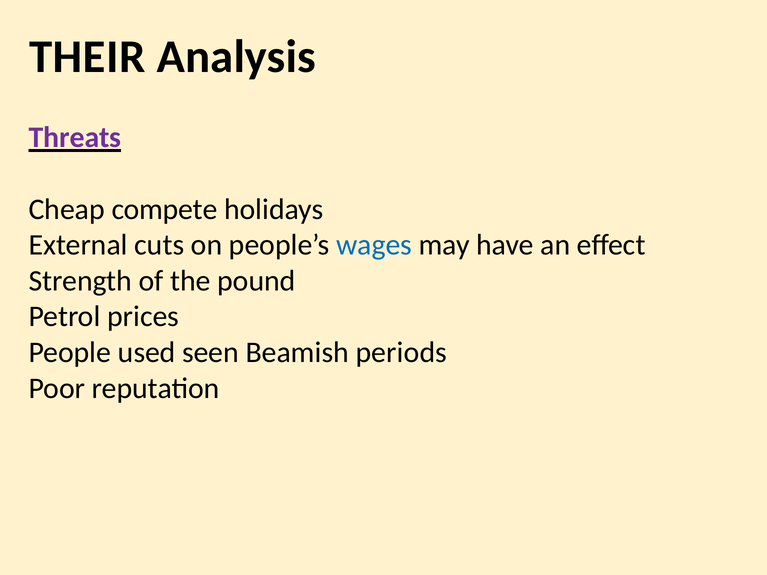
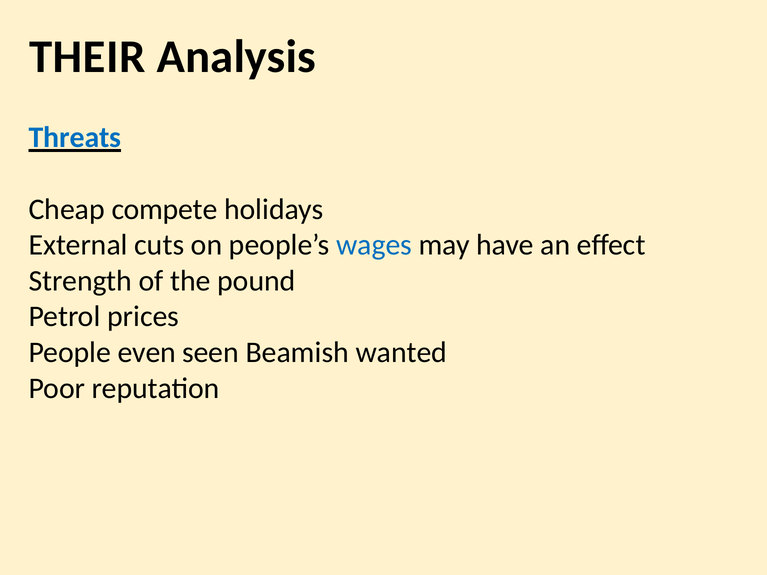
Threats colour: purple -> blue
used: used -> even
periods: periods -> wanted
